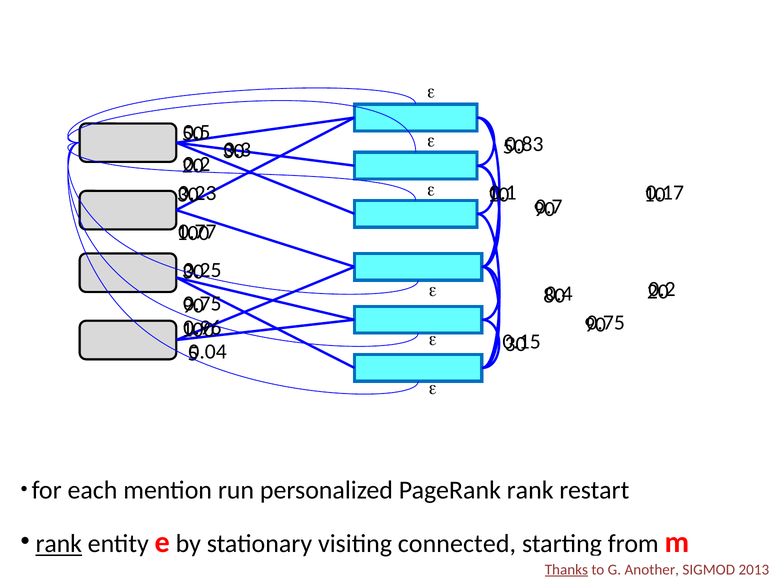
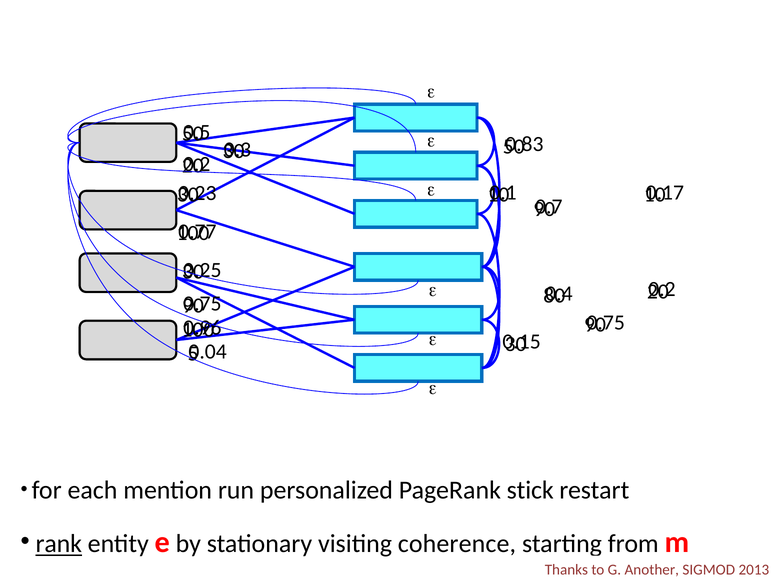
PageRank rank: rank -> stick
connected: connected -> coherence
Thanks underline: present -> none
